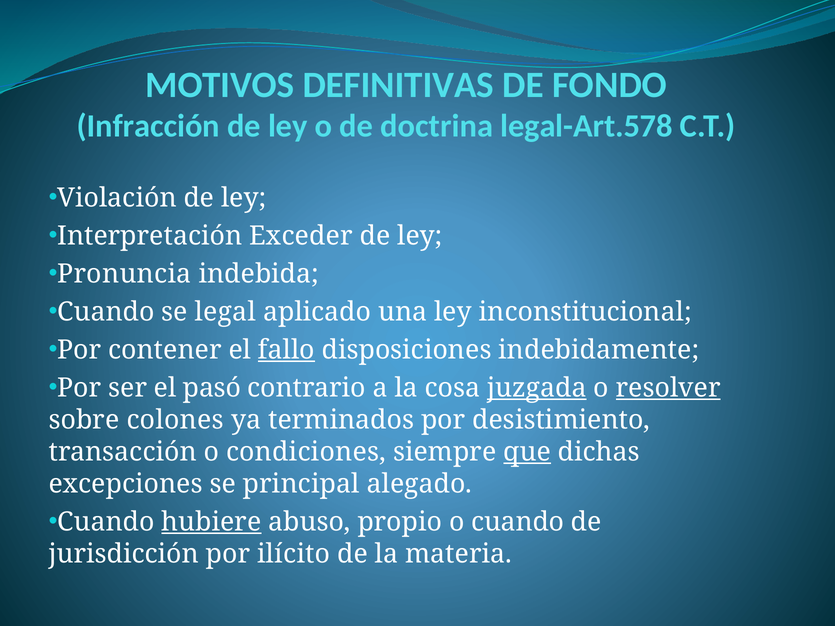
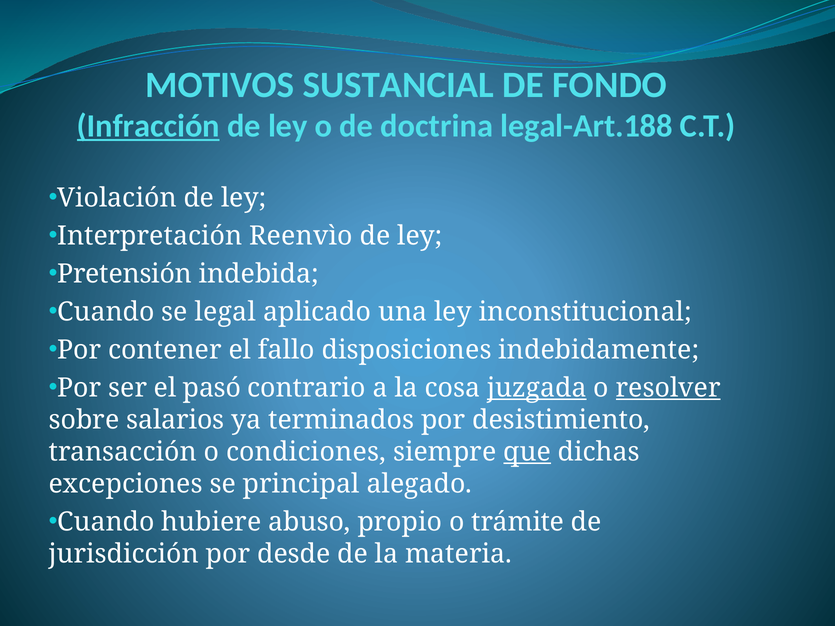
DEFINITIVAS: DEFINITIVAS -> SUSTANCIAL
Infracción underline: none -> present
legal-Art.578: legal-Art.578 -> legal-Art.188
Exceder: Exceder -> Reenvìo
Pronuncia: Pronuncia -> Pretensión
fallo underline: present -> none
colones: colones -> salarios
hubiere underline: present -> none
o cuando: cuando -> trámite
ilícito: ilícito -> desde
